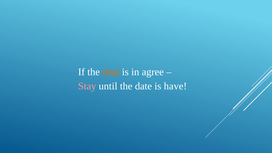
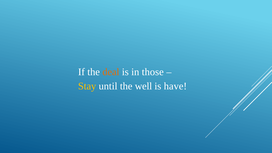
agree: agree -> those
Stay colour: pink -> yellow
date: date -> well
